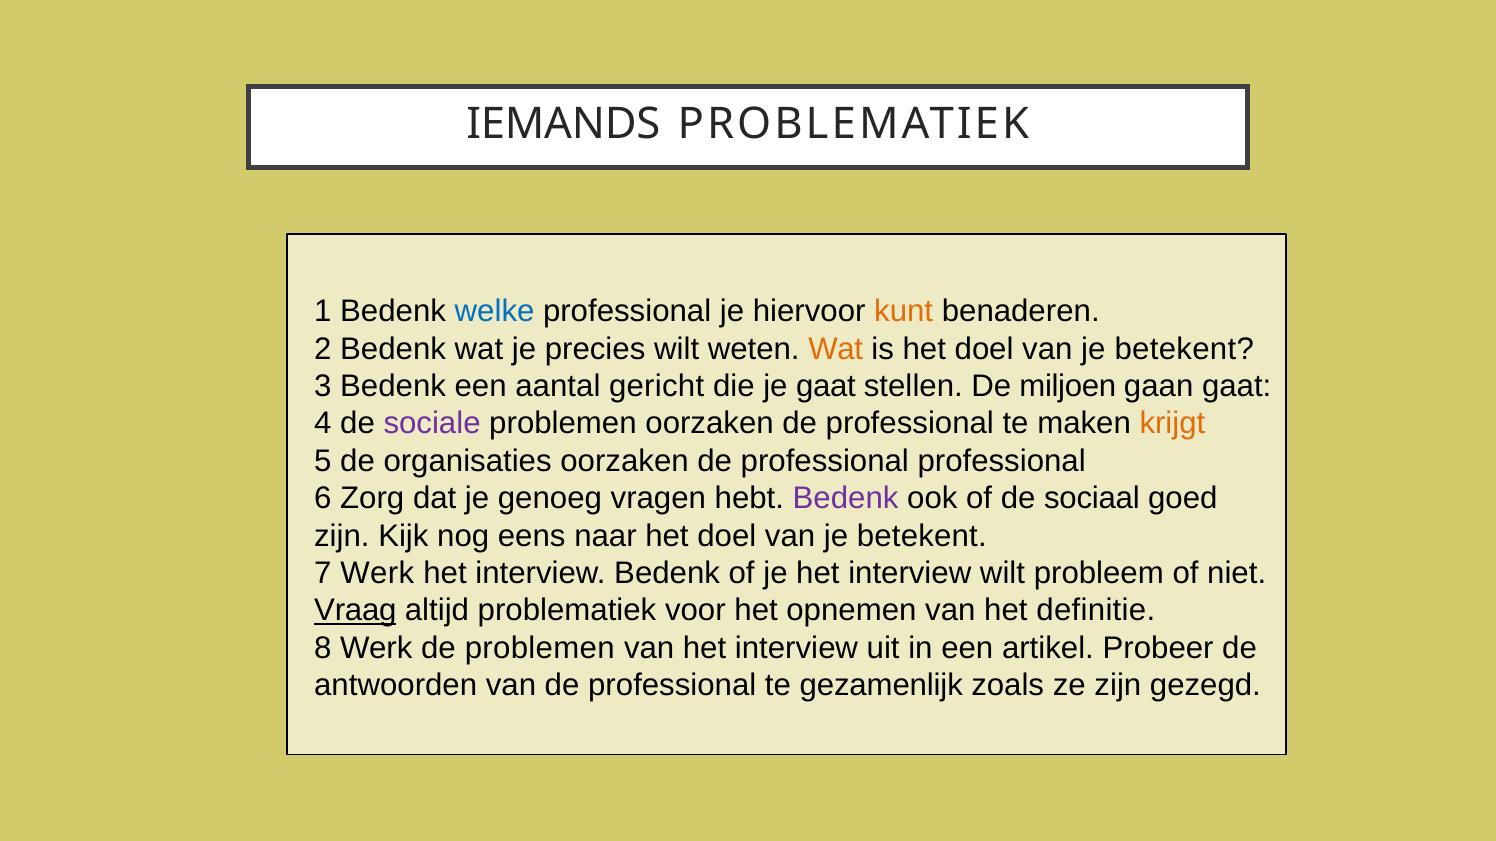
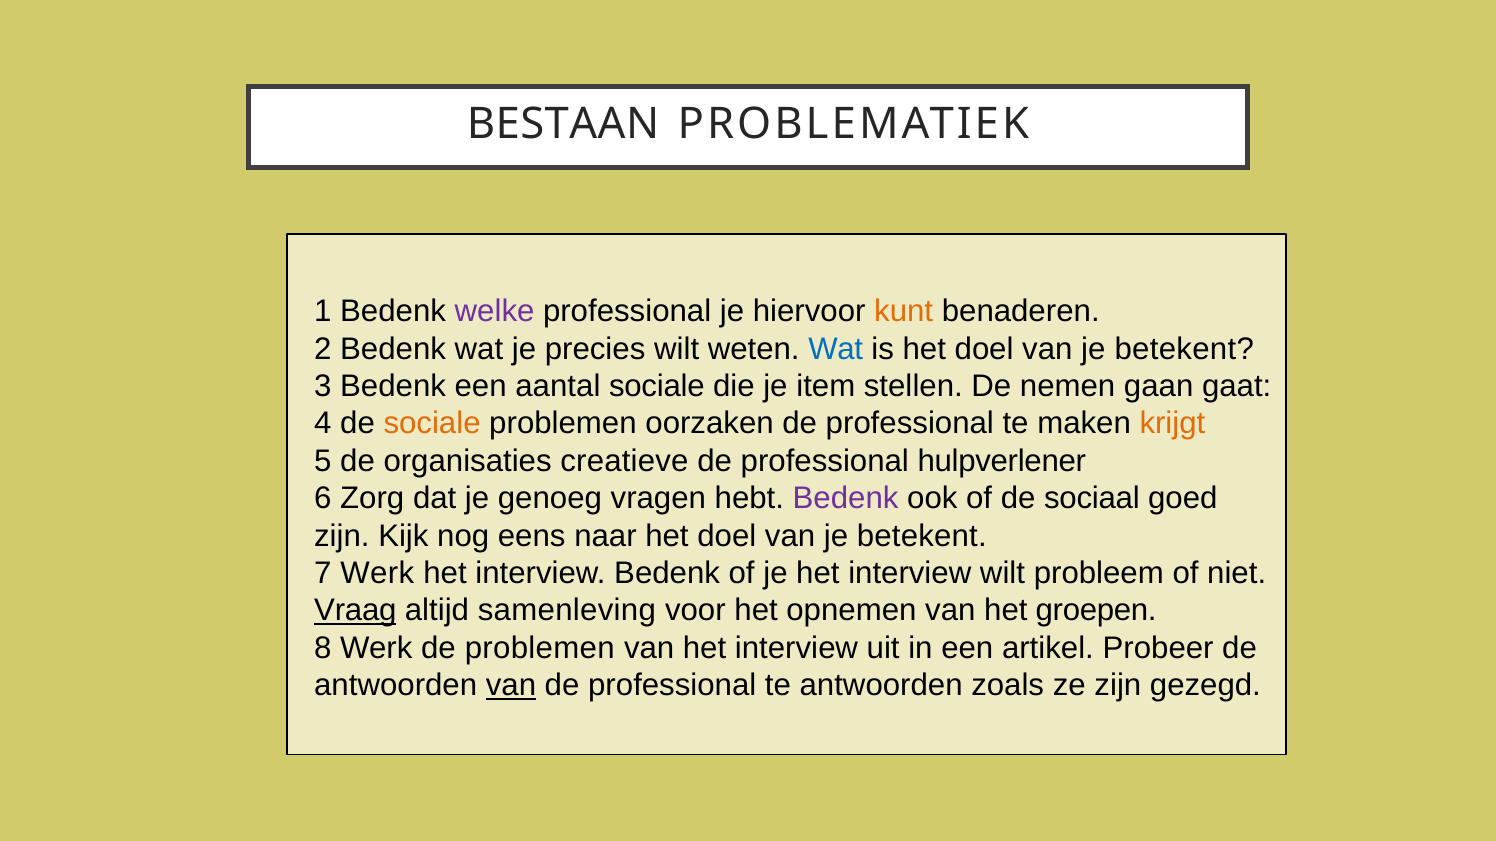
IEMANDS: IEMANDS -> BESTAAN
welke colour: blue -> purple
Wat at (836, 349) colour: orange -> blue
aantal gericht: gericht -> sociale
je gaat: gaat -> item
miljoen: miljoen -> nemen
sociale at (432, 424) colour: purple -> orange
organisaties oorzaken: oorzaken -> creatieve
professional professional: professional -> hulpverlener
altijd problematiek: problematiek -> samenleving
definitie: definitie -> groepen
van at (511, 686) underline: none -> present
te gezamenlijk: gezamenlijk -> antwoorden
